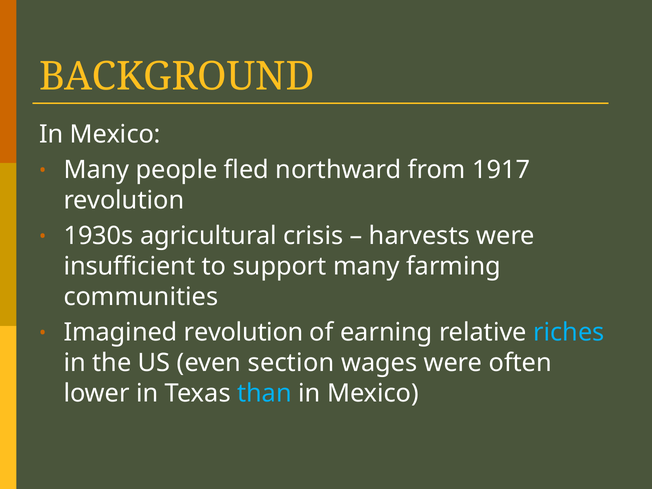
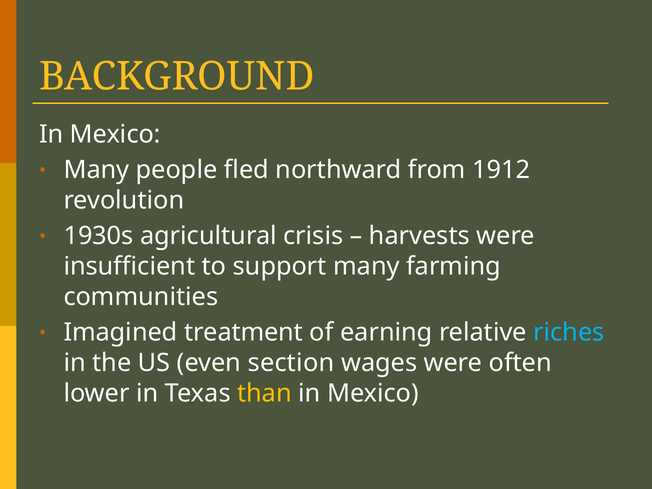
1917: 1917 -> 1912
Imagined revolution: revolution -> treatment
than colour: light blue -> yellow
